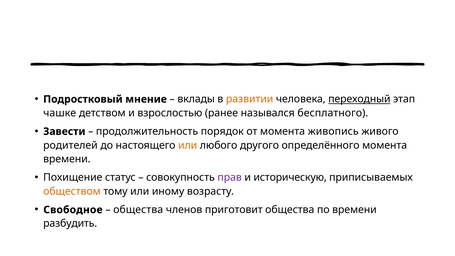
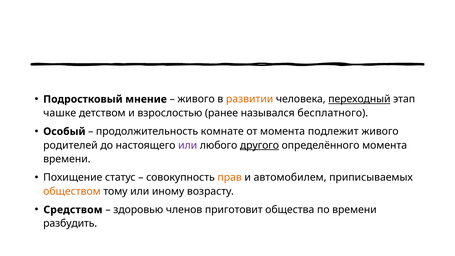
вклады at (196, 99): вклады -> живого
Завести: Завести -> Особый
порядок: порядок -> комнате
живопись: живопись -> подлежит
или at (188, 145) colour: orange -> purple
другого underline: none -> present
прав colour: purple -> orange
историческую: историческую -> автомобилем
Свободное: Свободное -> Средством
общества at (138, 210): общества -> здоровью
